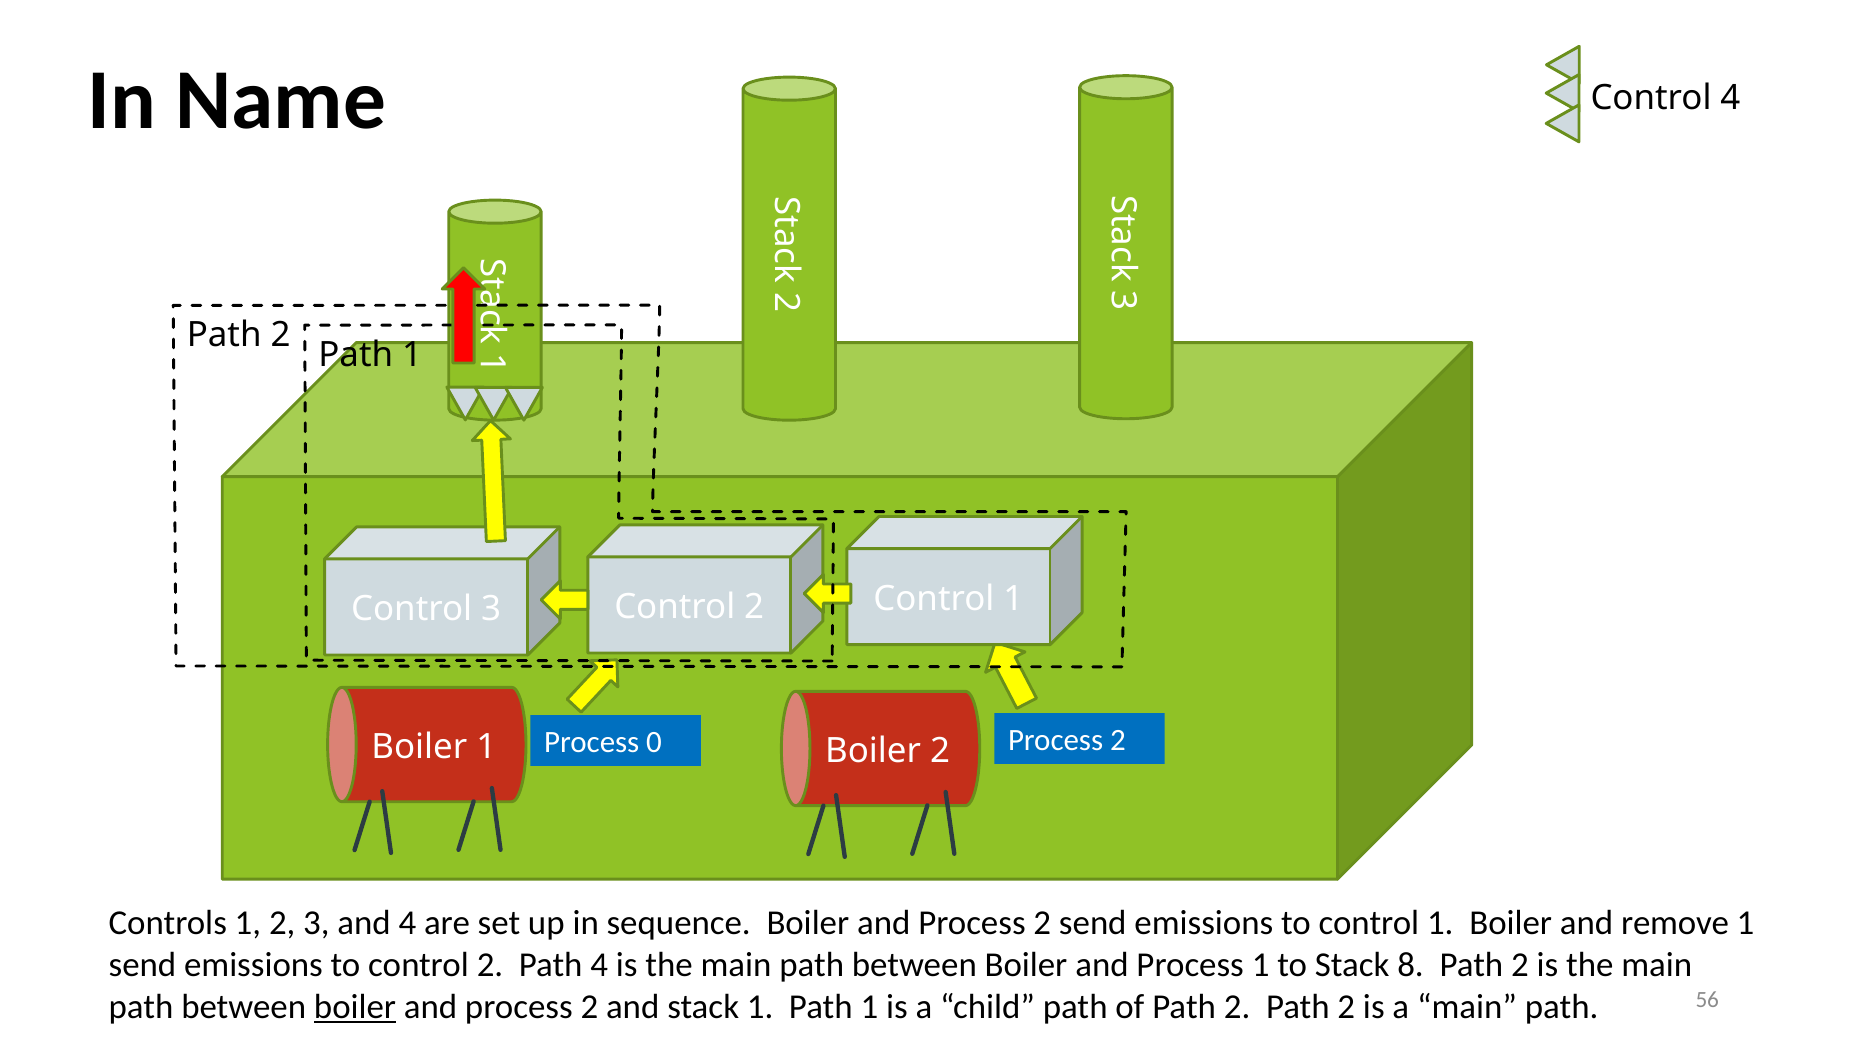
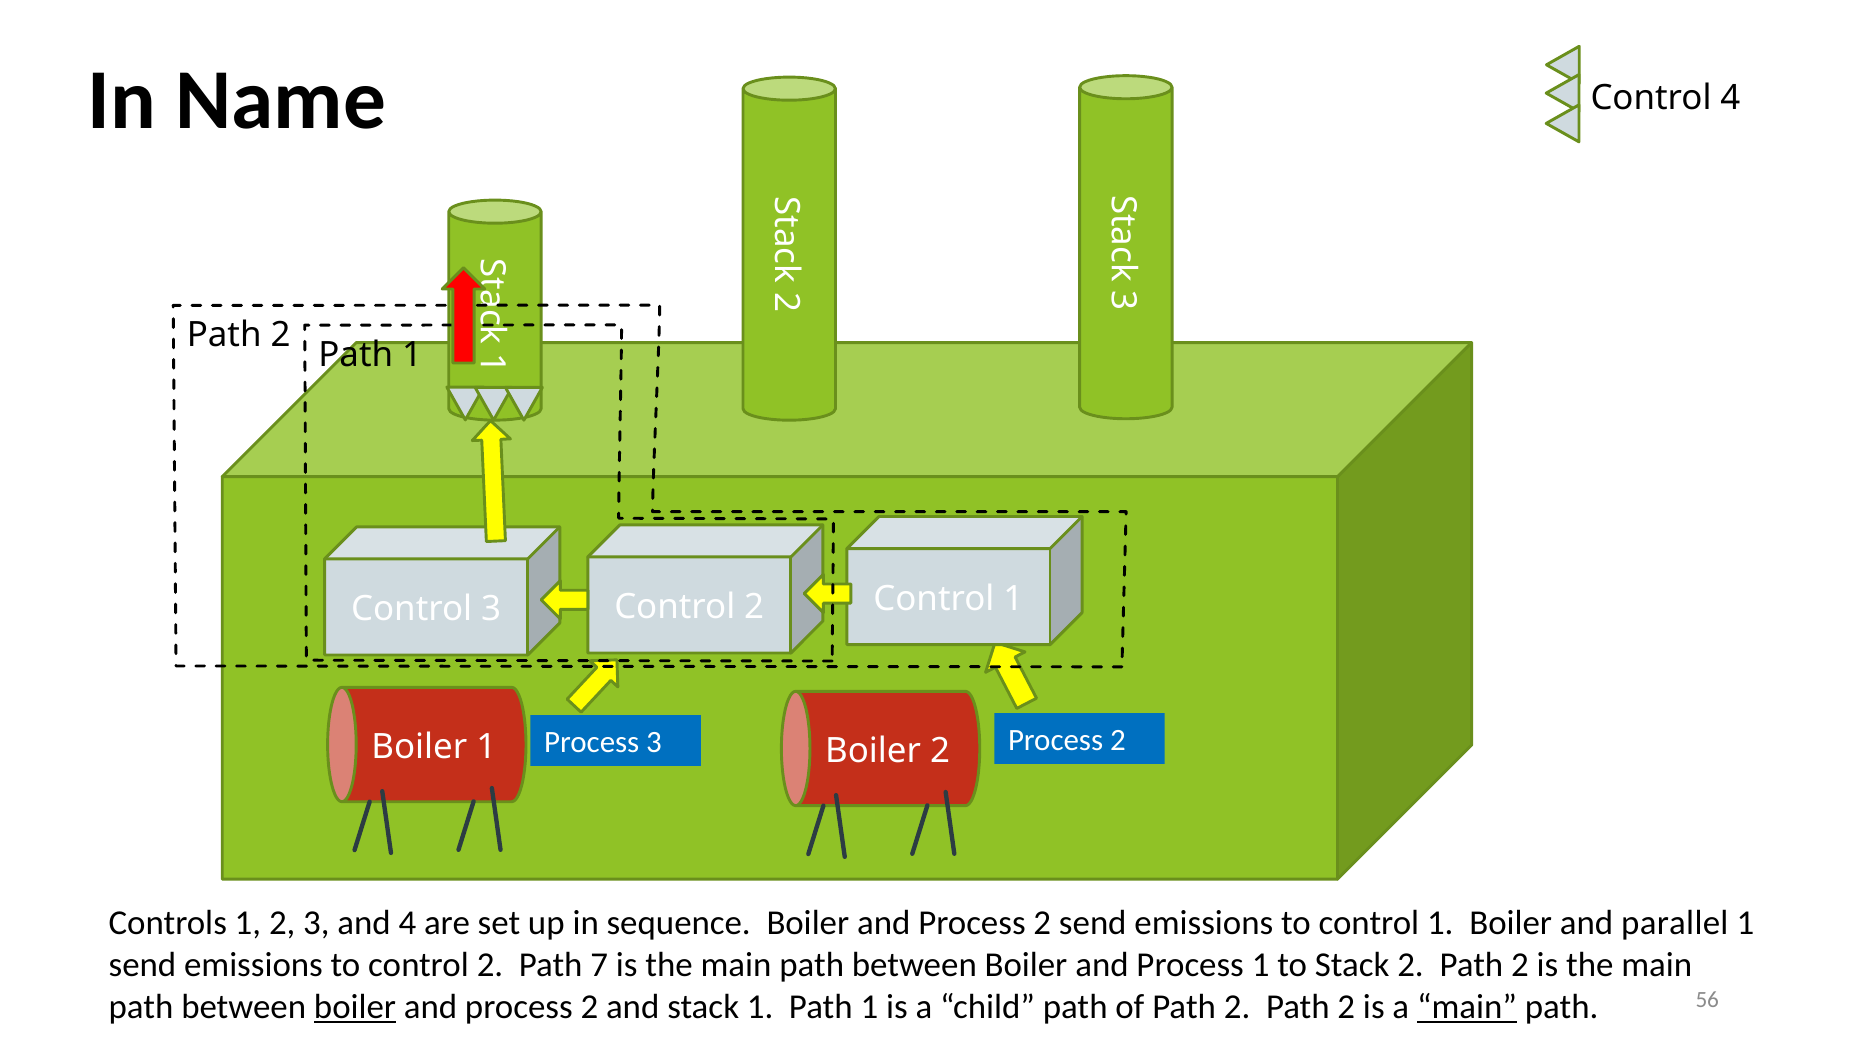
Process 0: 0 -> 3
remove: remove -> parallel
Path 4: 4 -> 7
Stack 8: 8 -> 2
main at (1467, 1007) underline: none -> present
